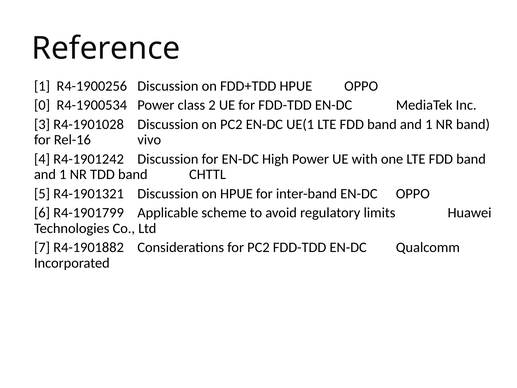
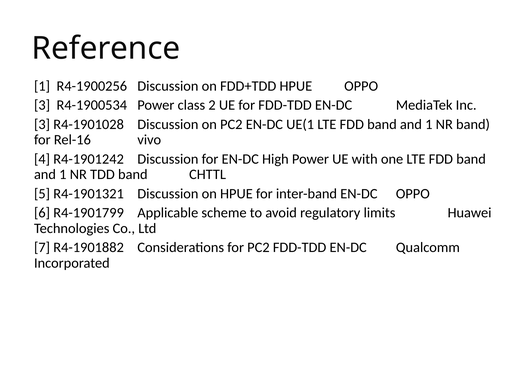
0 at (42, 105): 0 -> 3
